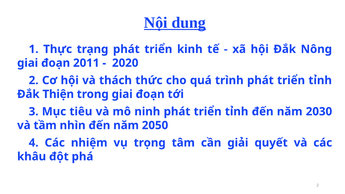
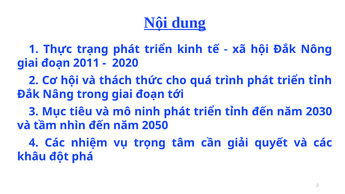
Thiện: Thiện -> Nâng
